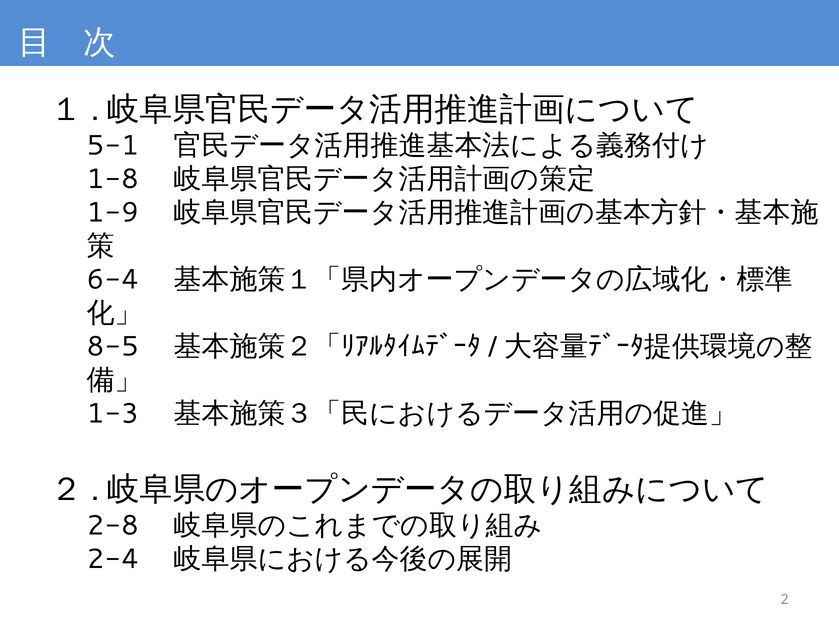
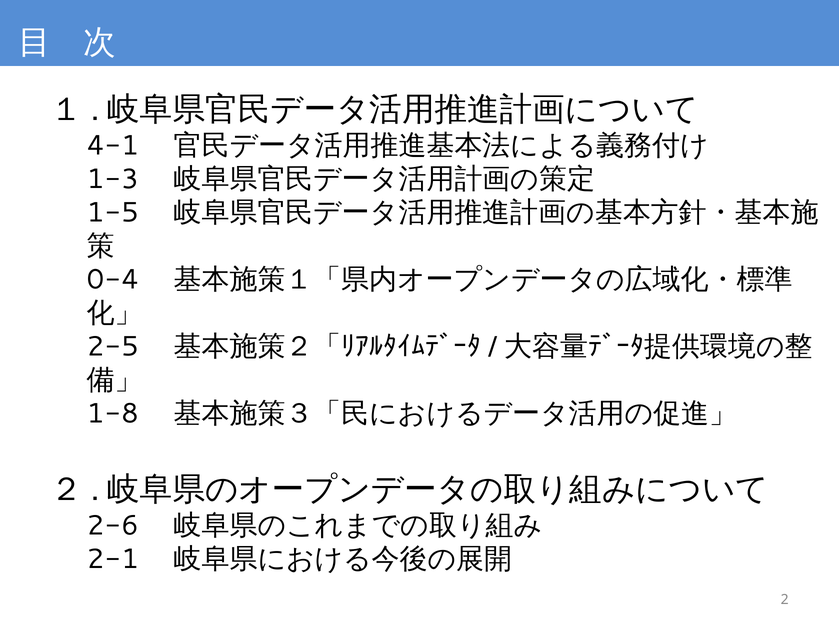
5-1: 5-1 -> 4-1
1-8: 1-8 -> 1-3
1-9: 1-9 -> 1-5
6-4: 6-4 -> 0-4
8-5: 8-5 -> 2-5
1-3: 1-3 -> 1-8
2-8: 2-8 -> 2-6
2-4: 2-4 -> 2-1
